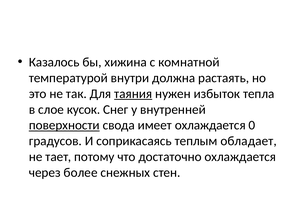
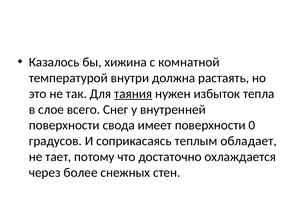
кусок: кусок -> всего
поверхности at (64, 125) underline: present -> none
имеет охлаждается: охлаждается -> поверхности
